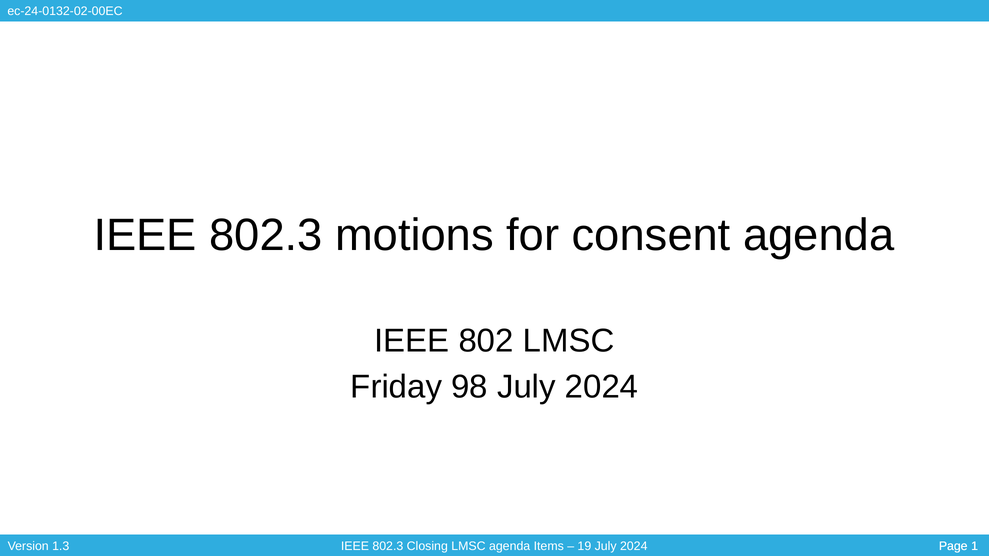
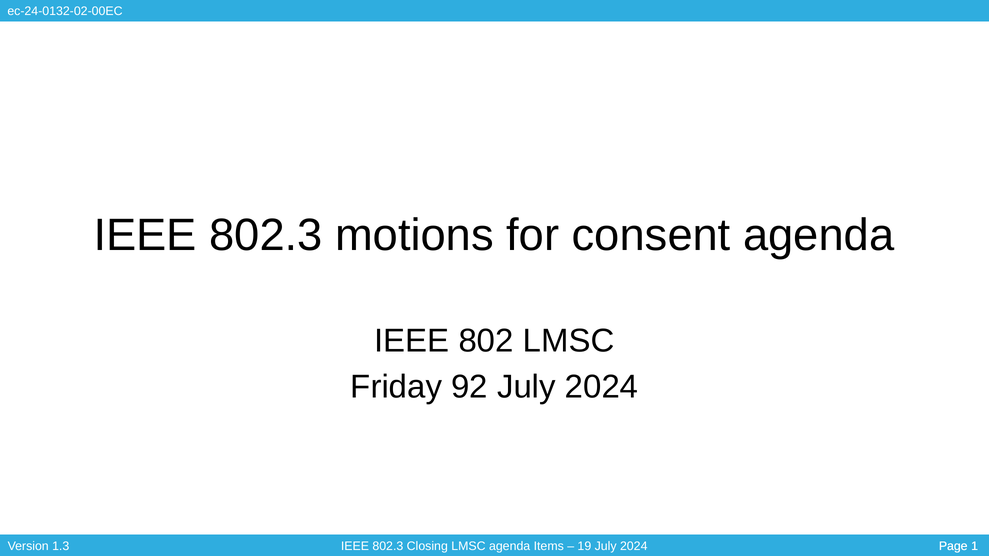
98: 98 -> 92
